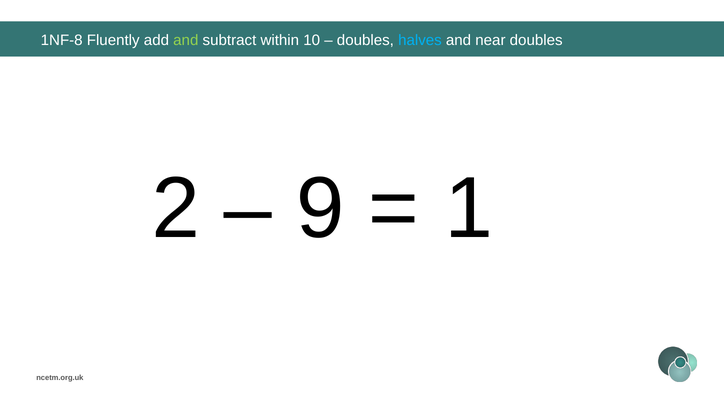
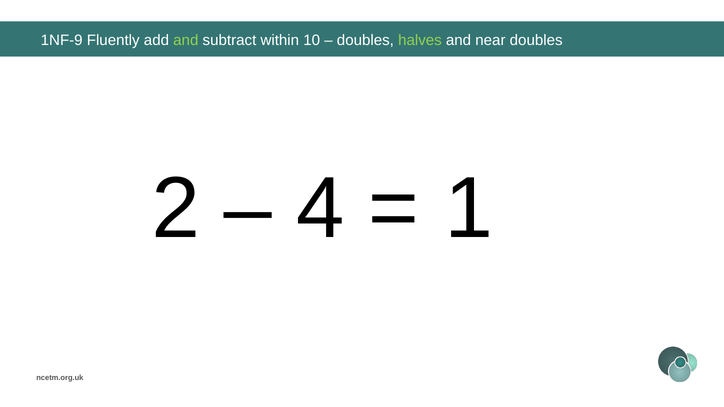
1NF-8: 1NF-8 -> 1NF-9
halves colour: light blue -> light green
9: 9 -> 4
